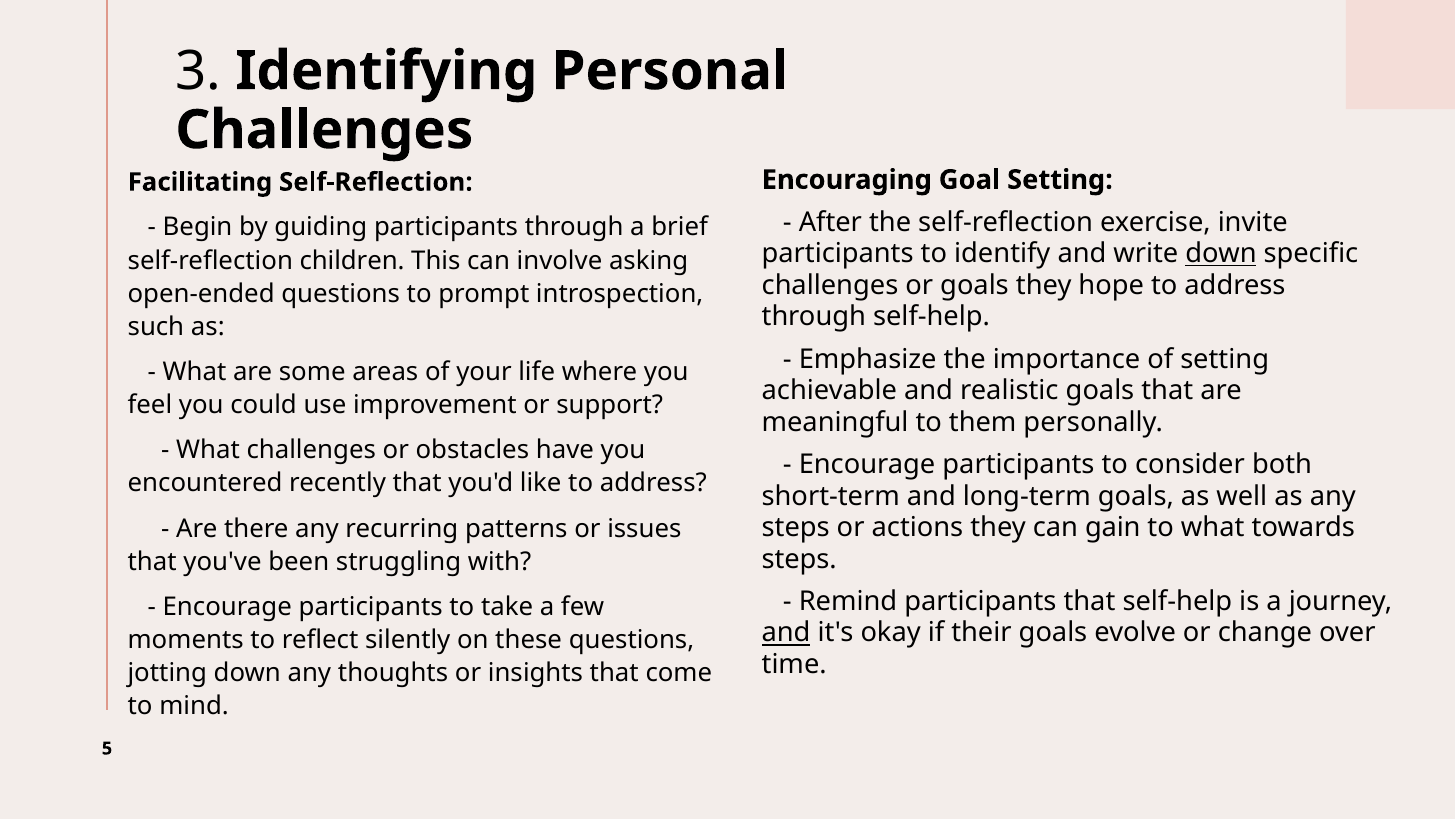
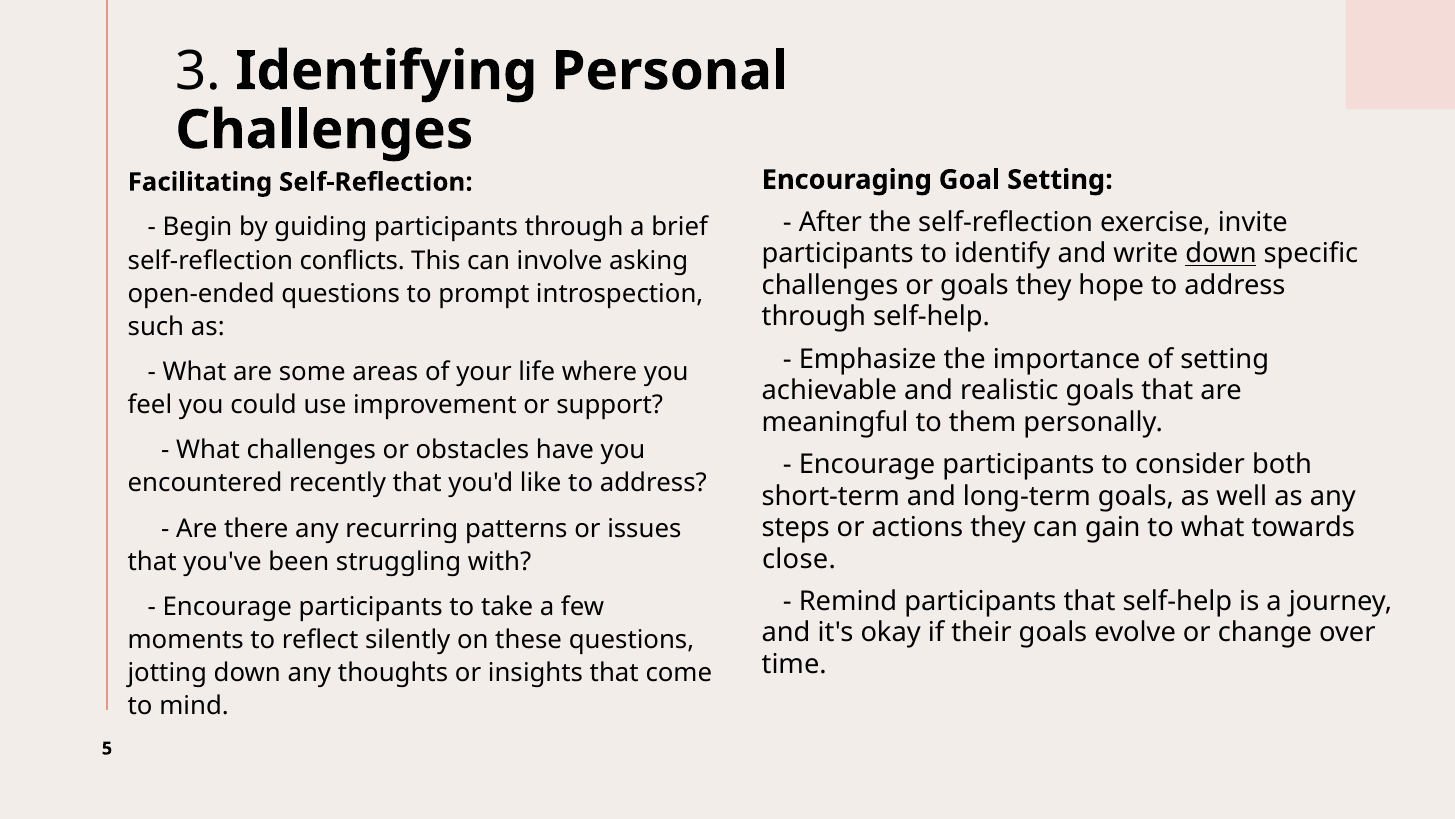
children: children -> conflicts
steps at (799, 559): steps -> close
and at (786, 633) underline: present -> none
